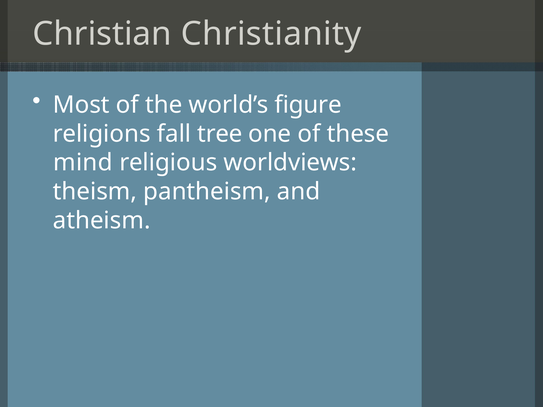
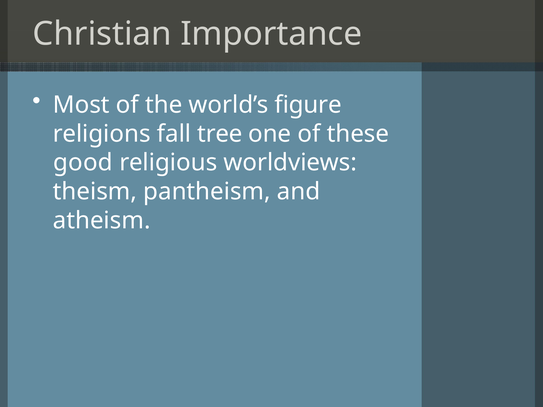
Christianity: Christianity -> Importance
mind: mind -> good
